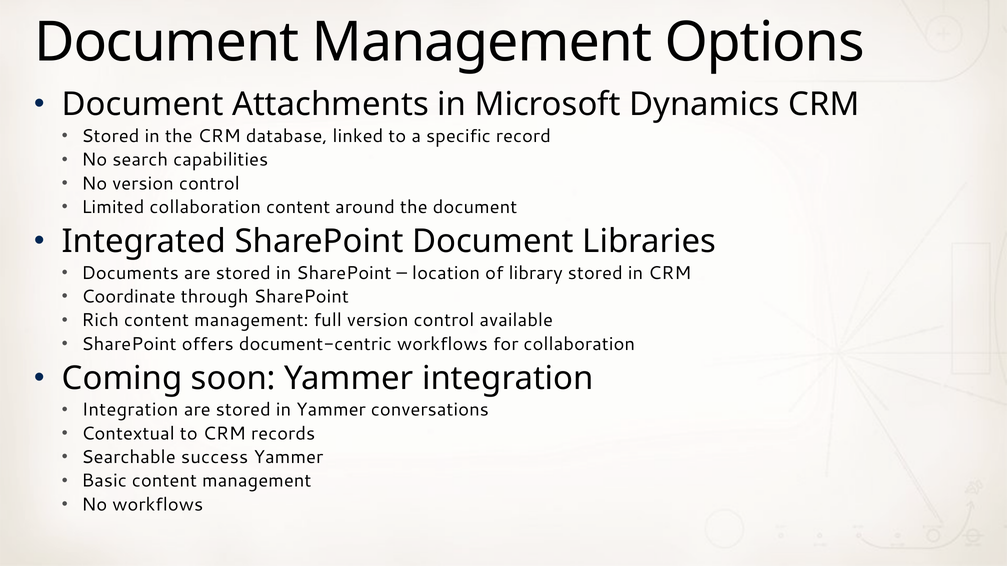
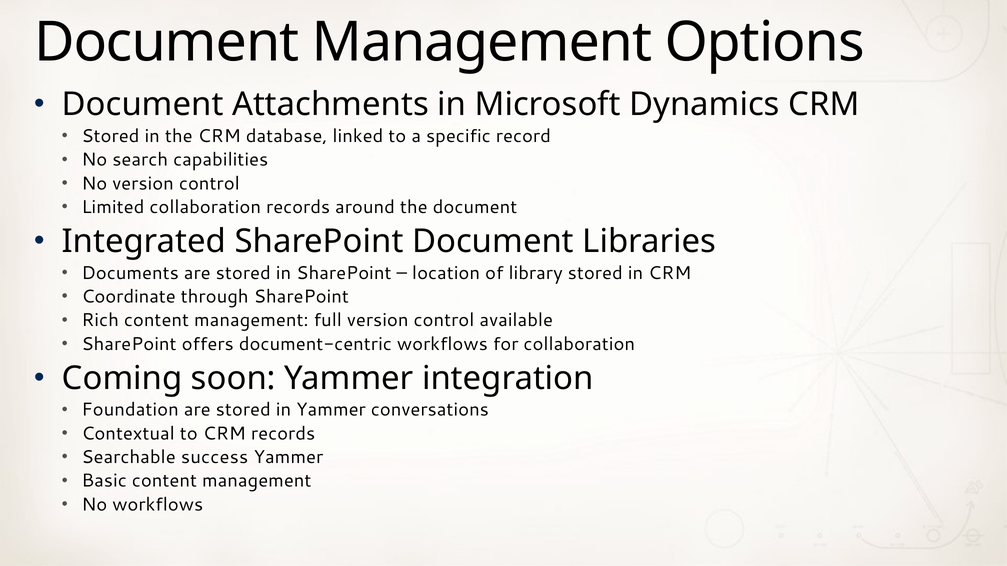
collaboration content: content -> records
Integration at (130, 410): Integration -> Foundation
